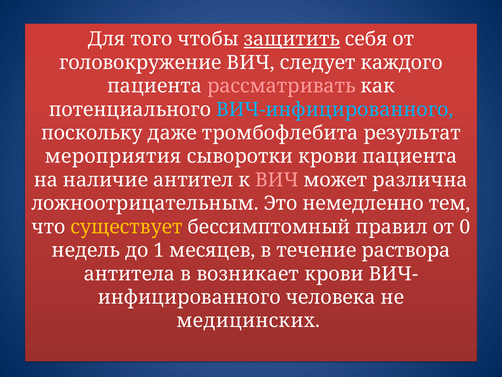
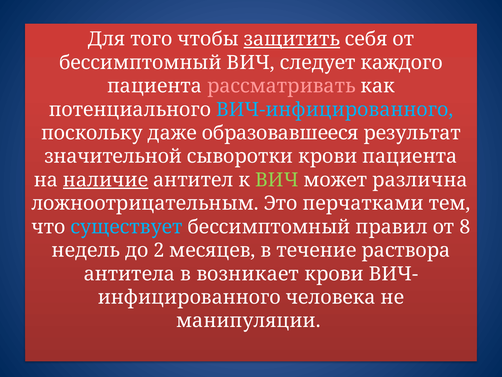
головокружение at (140, 63): головокружение -> бессимптомный
тромбофлебита: тромбофлебита -> образовавшееся
мероприятия: мероприятия -> значительной
наличие underline: none -> present
ВИЧ at (277, 180) colour: pink -> light green
немедленно: немедленно -> перчатками
существует colour: yellow -> light blue
0: 0 -> 8
1: 1 -> 2
медицинских: медицинских -> манипуляции
